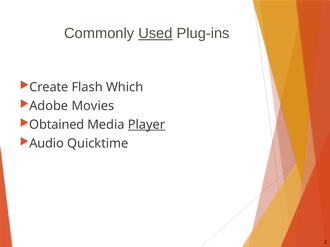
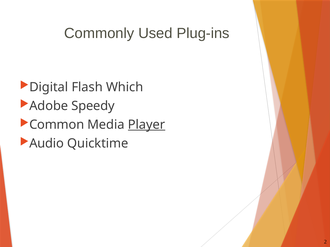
Used underline: present -> none
Create: Create -> Digital
Movies: Movies -> Speedy
Obtained: Obtained -> Common
